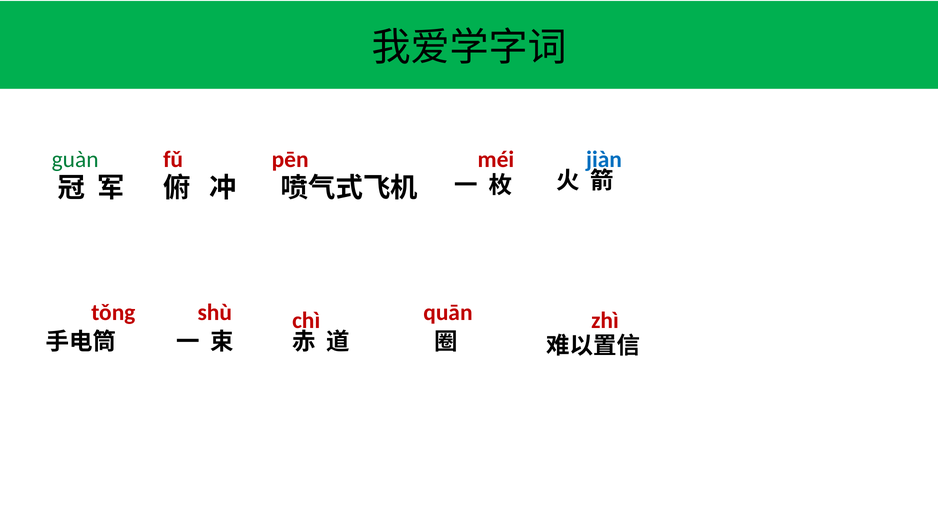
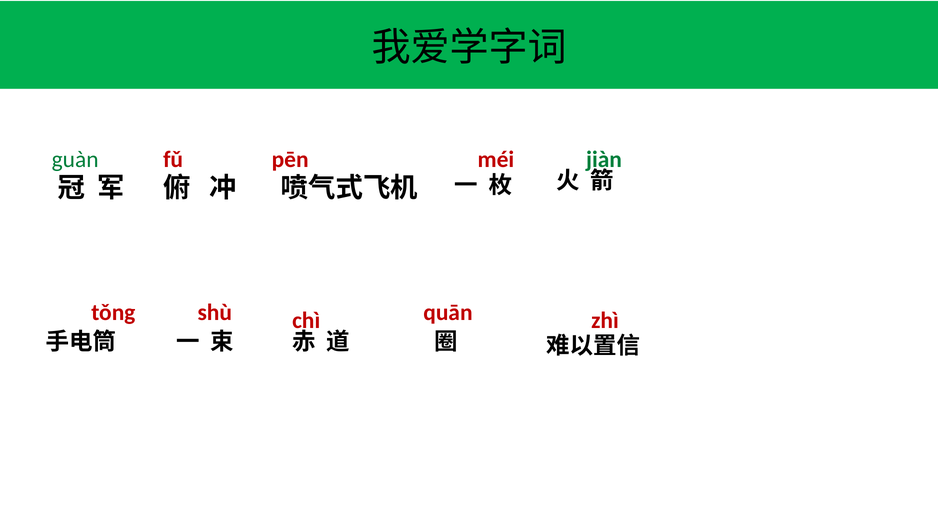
jiàn colour: blue -> green
